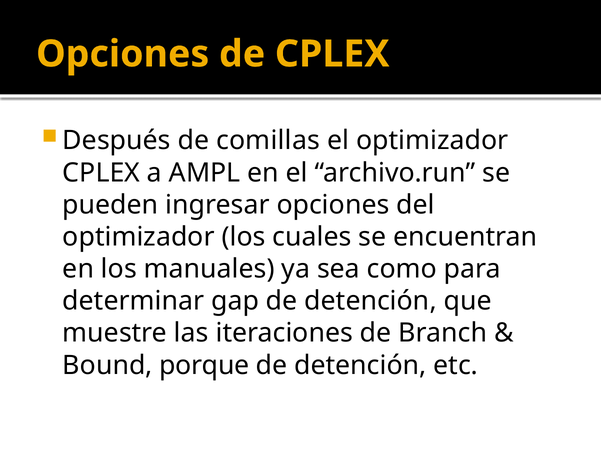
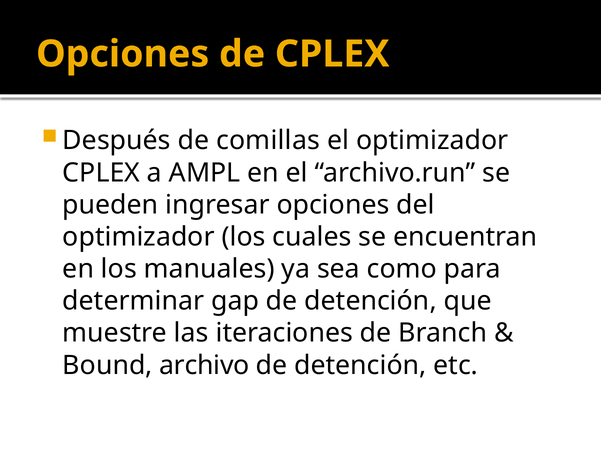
porque: porque -> archivo
